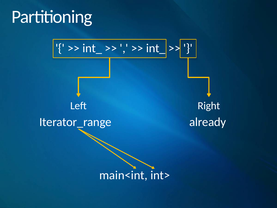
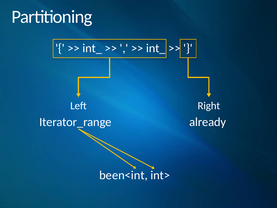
main<int: main<int -> been<int
